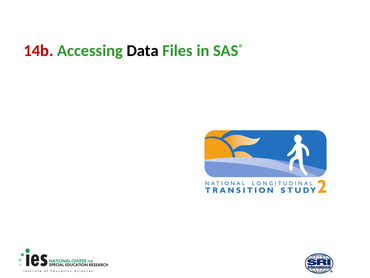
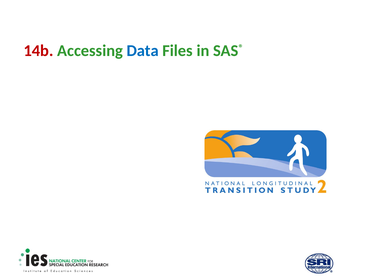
Data colour: black -> blue
